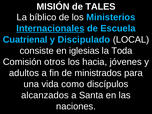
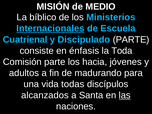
TALES: TALES -> MEDIO
Discipulado LOCAL: LOCAL -> PARTE
iglesias: iglesias -> énfasis
Comisión otros: otros -> parte
ministrados: ministrados -> madurando
como: como -> todas
las underline: none -> present
